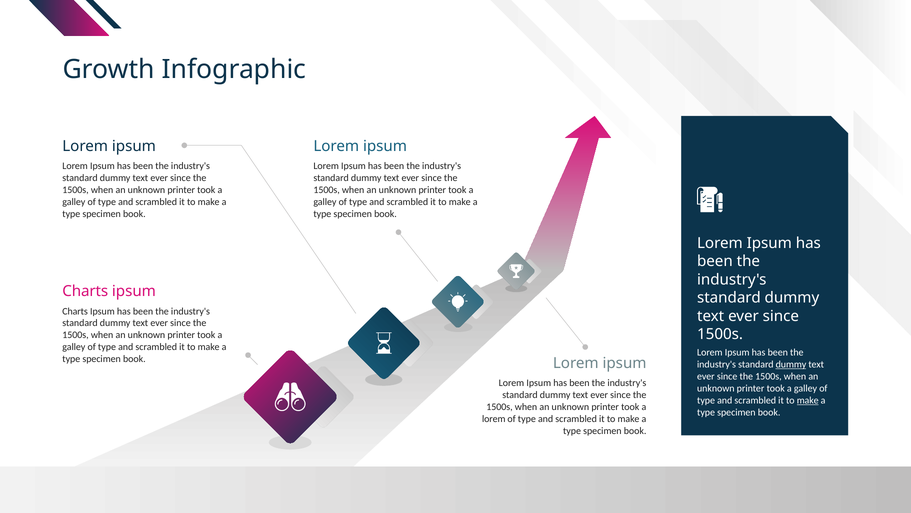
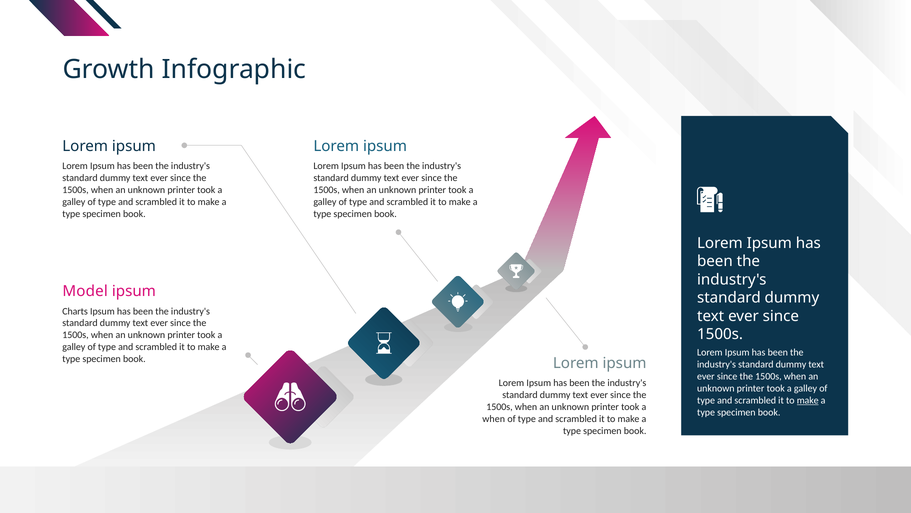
Charts at (85, 291): Charts -> Model
dummy at (791, 364) underline: present -> none
lorem at (494, 419): lorem -> when
